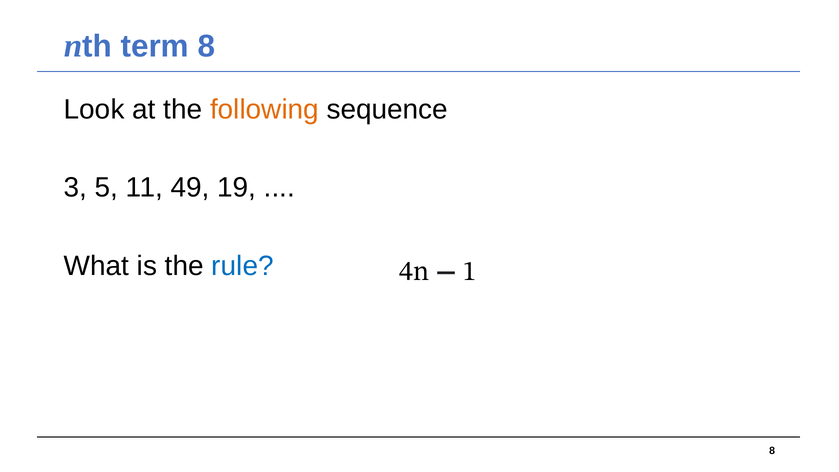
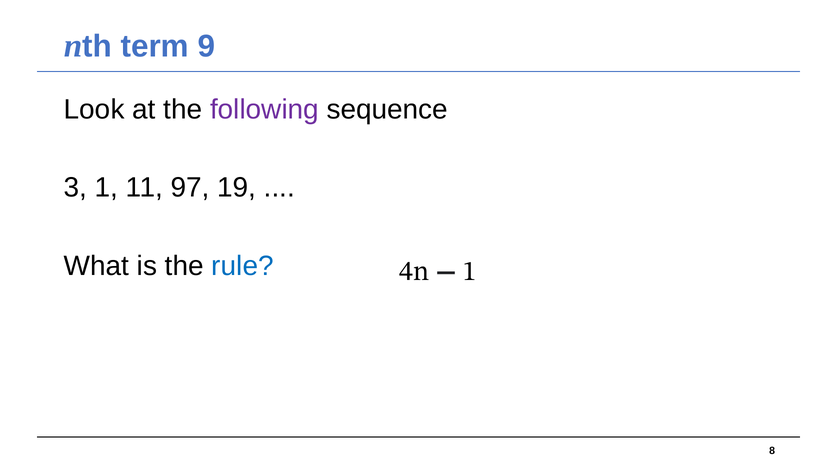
term 8: 8 -> 9
following colour: orange -> purple
3 5: 5 -> 1
49: 49 -> 97
